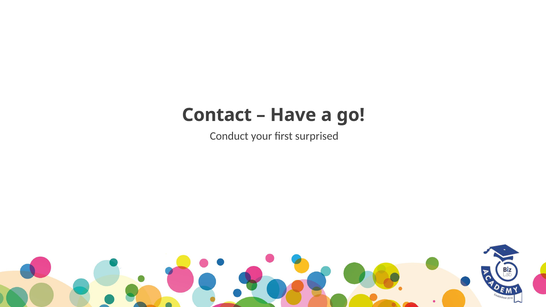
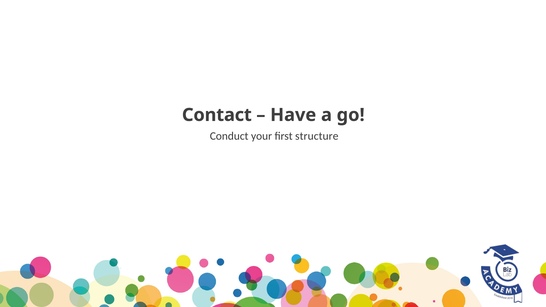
surprised: surprised -> structure
